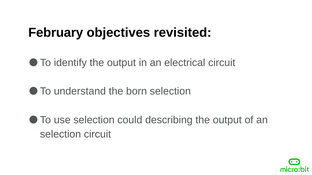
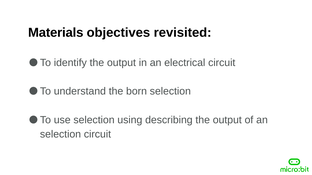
February: February -> Materials
could: could -> using
